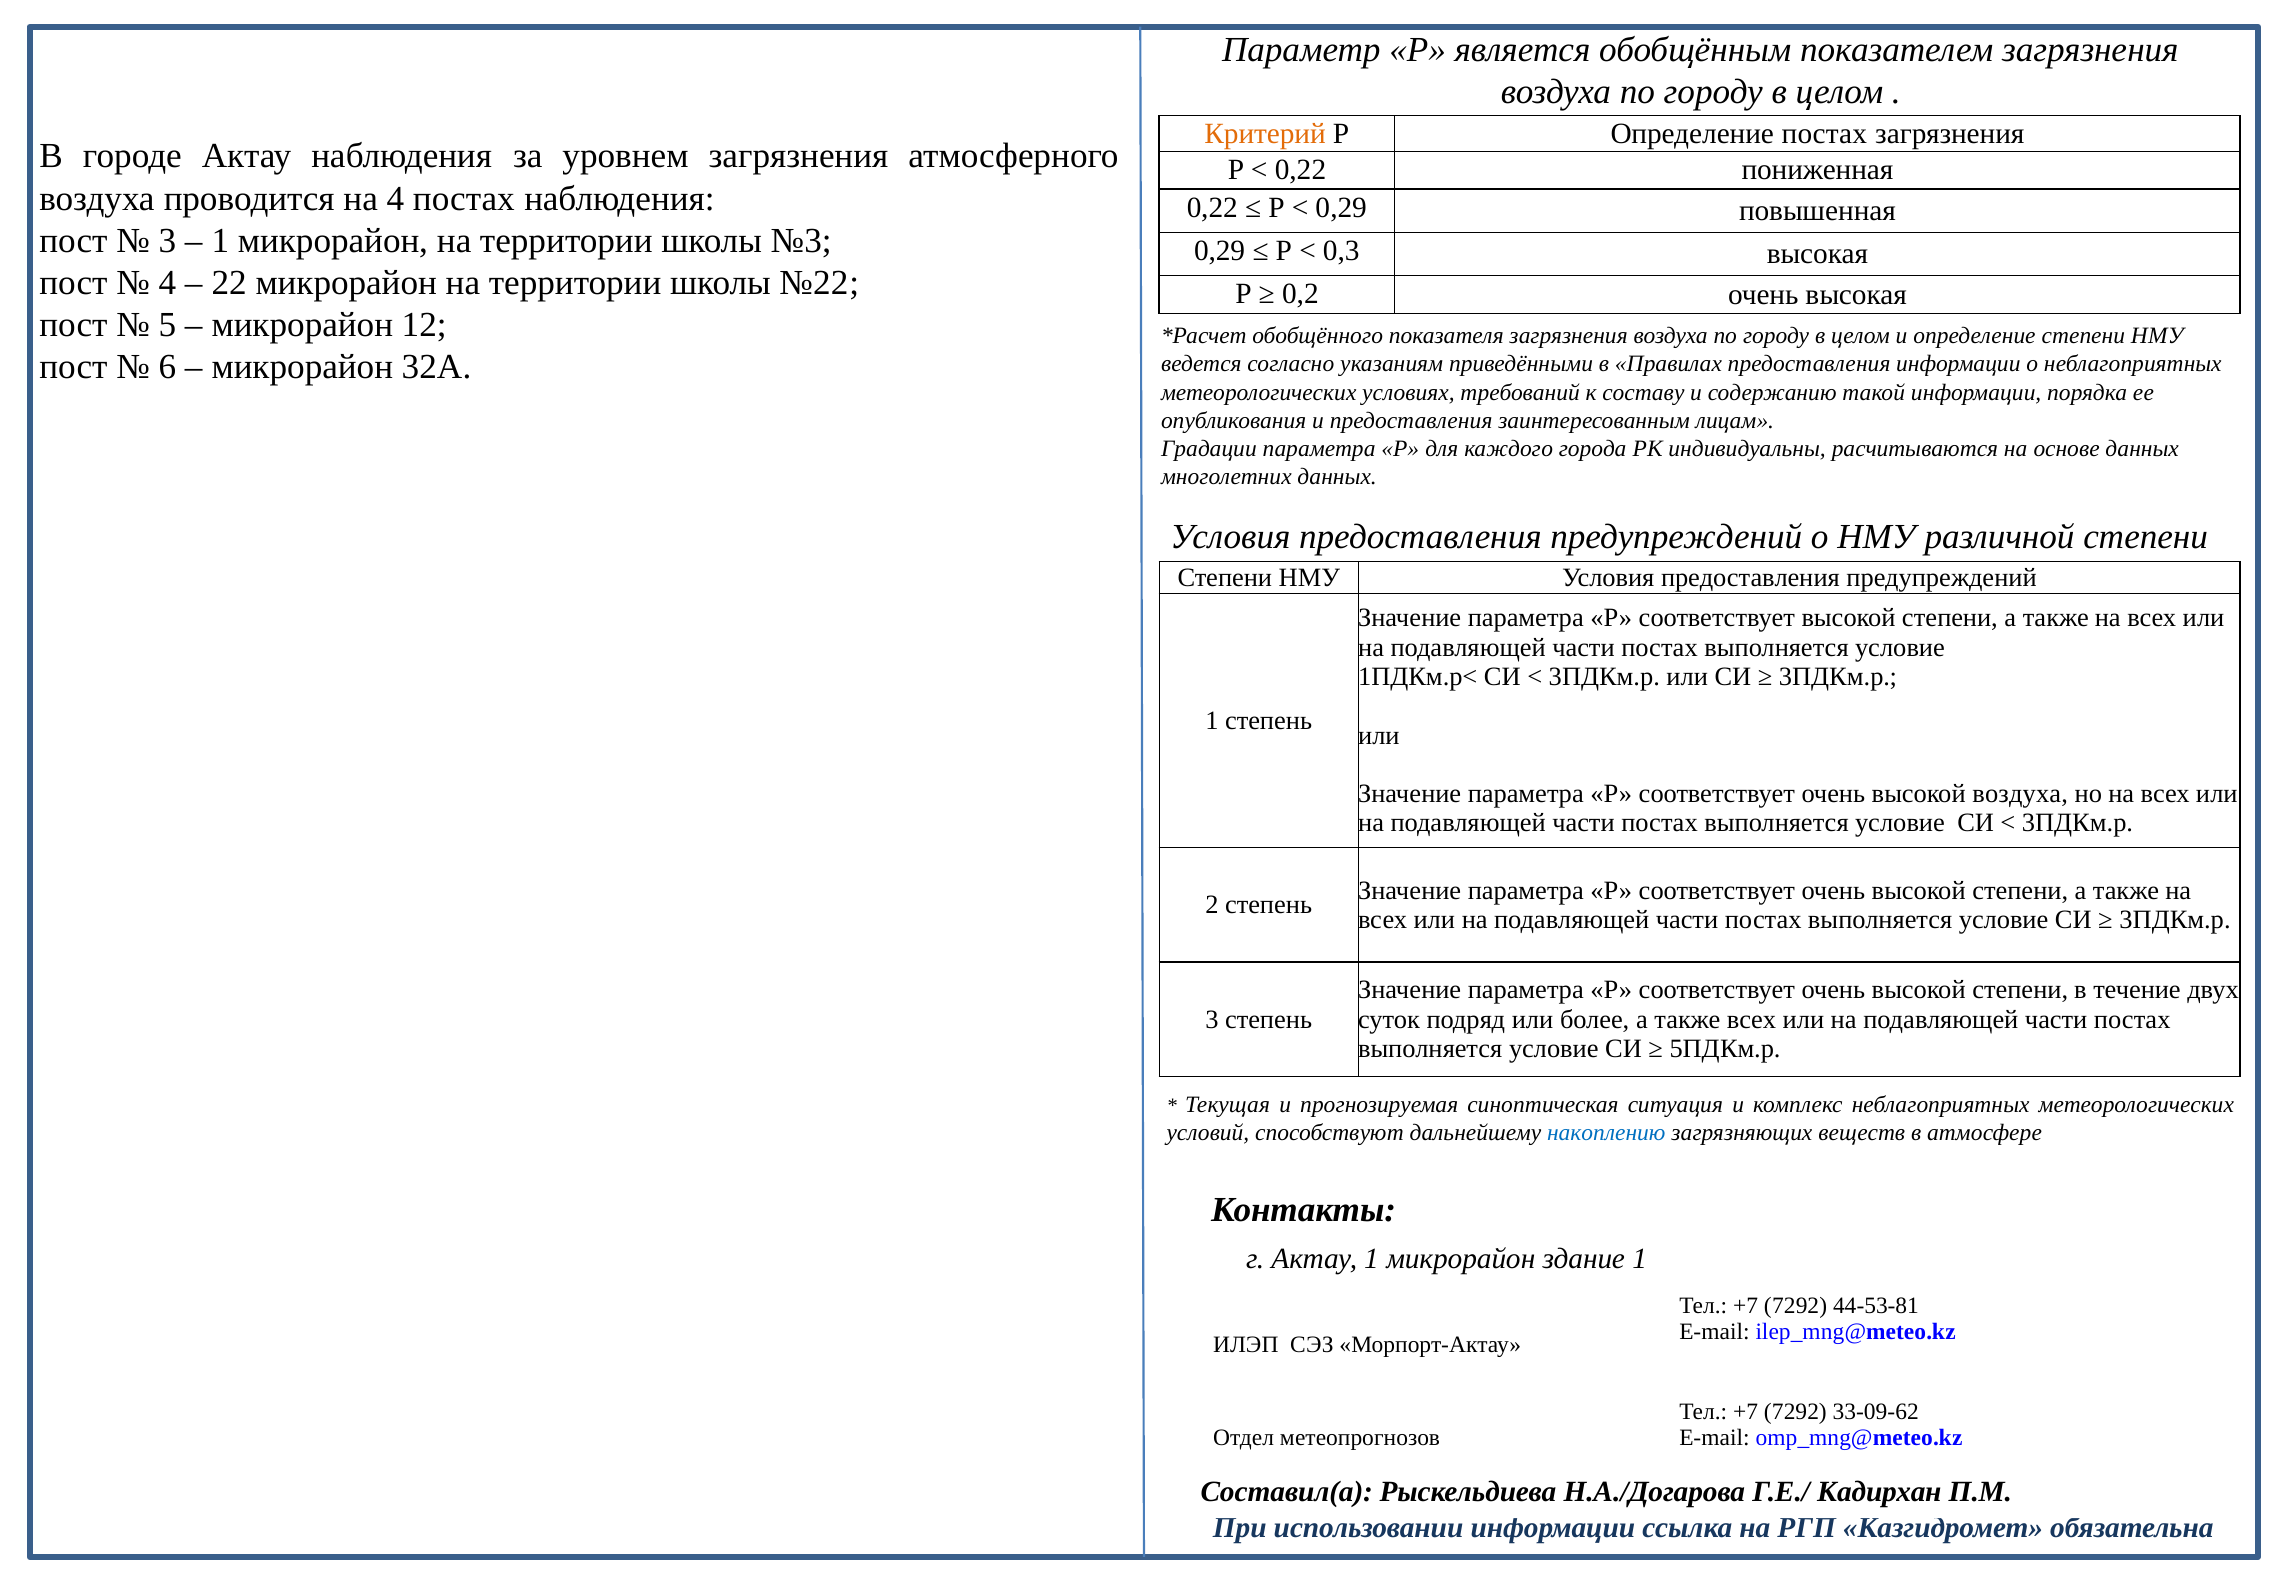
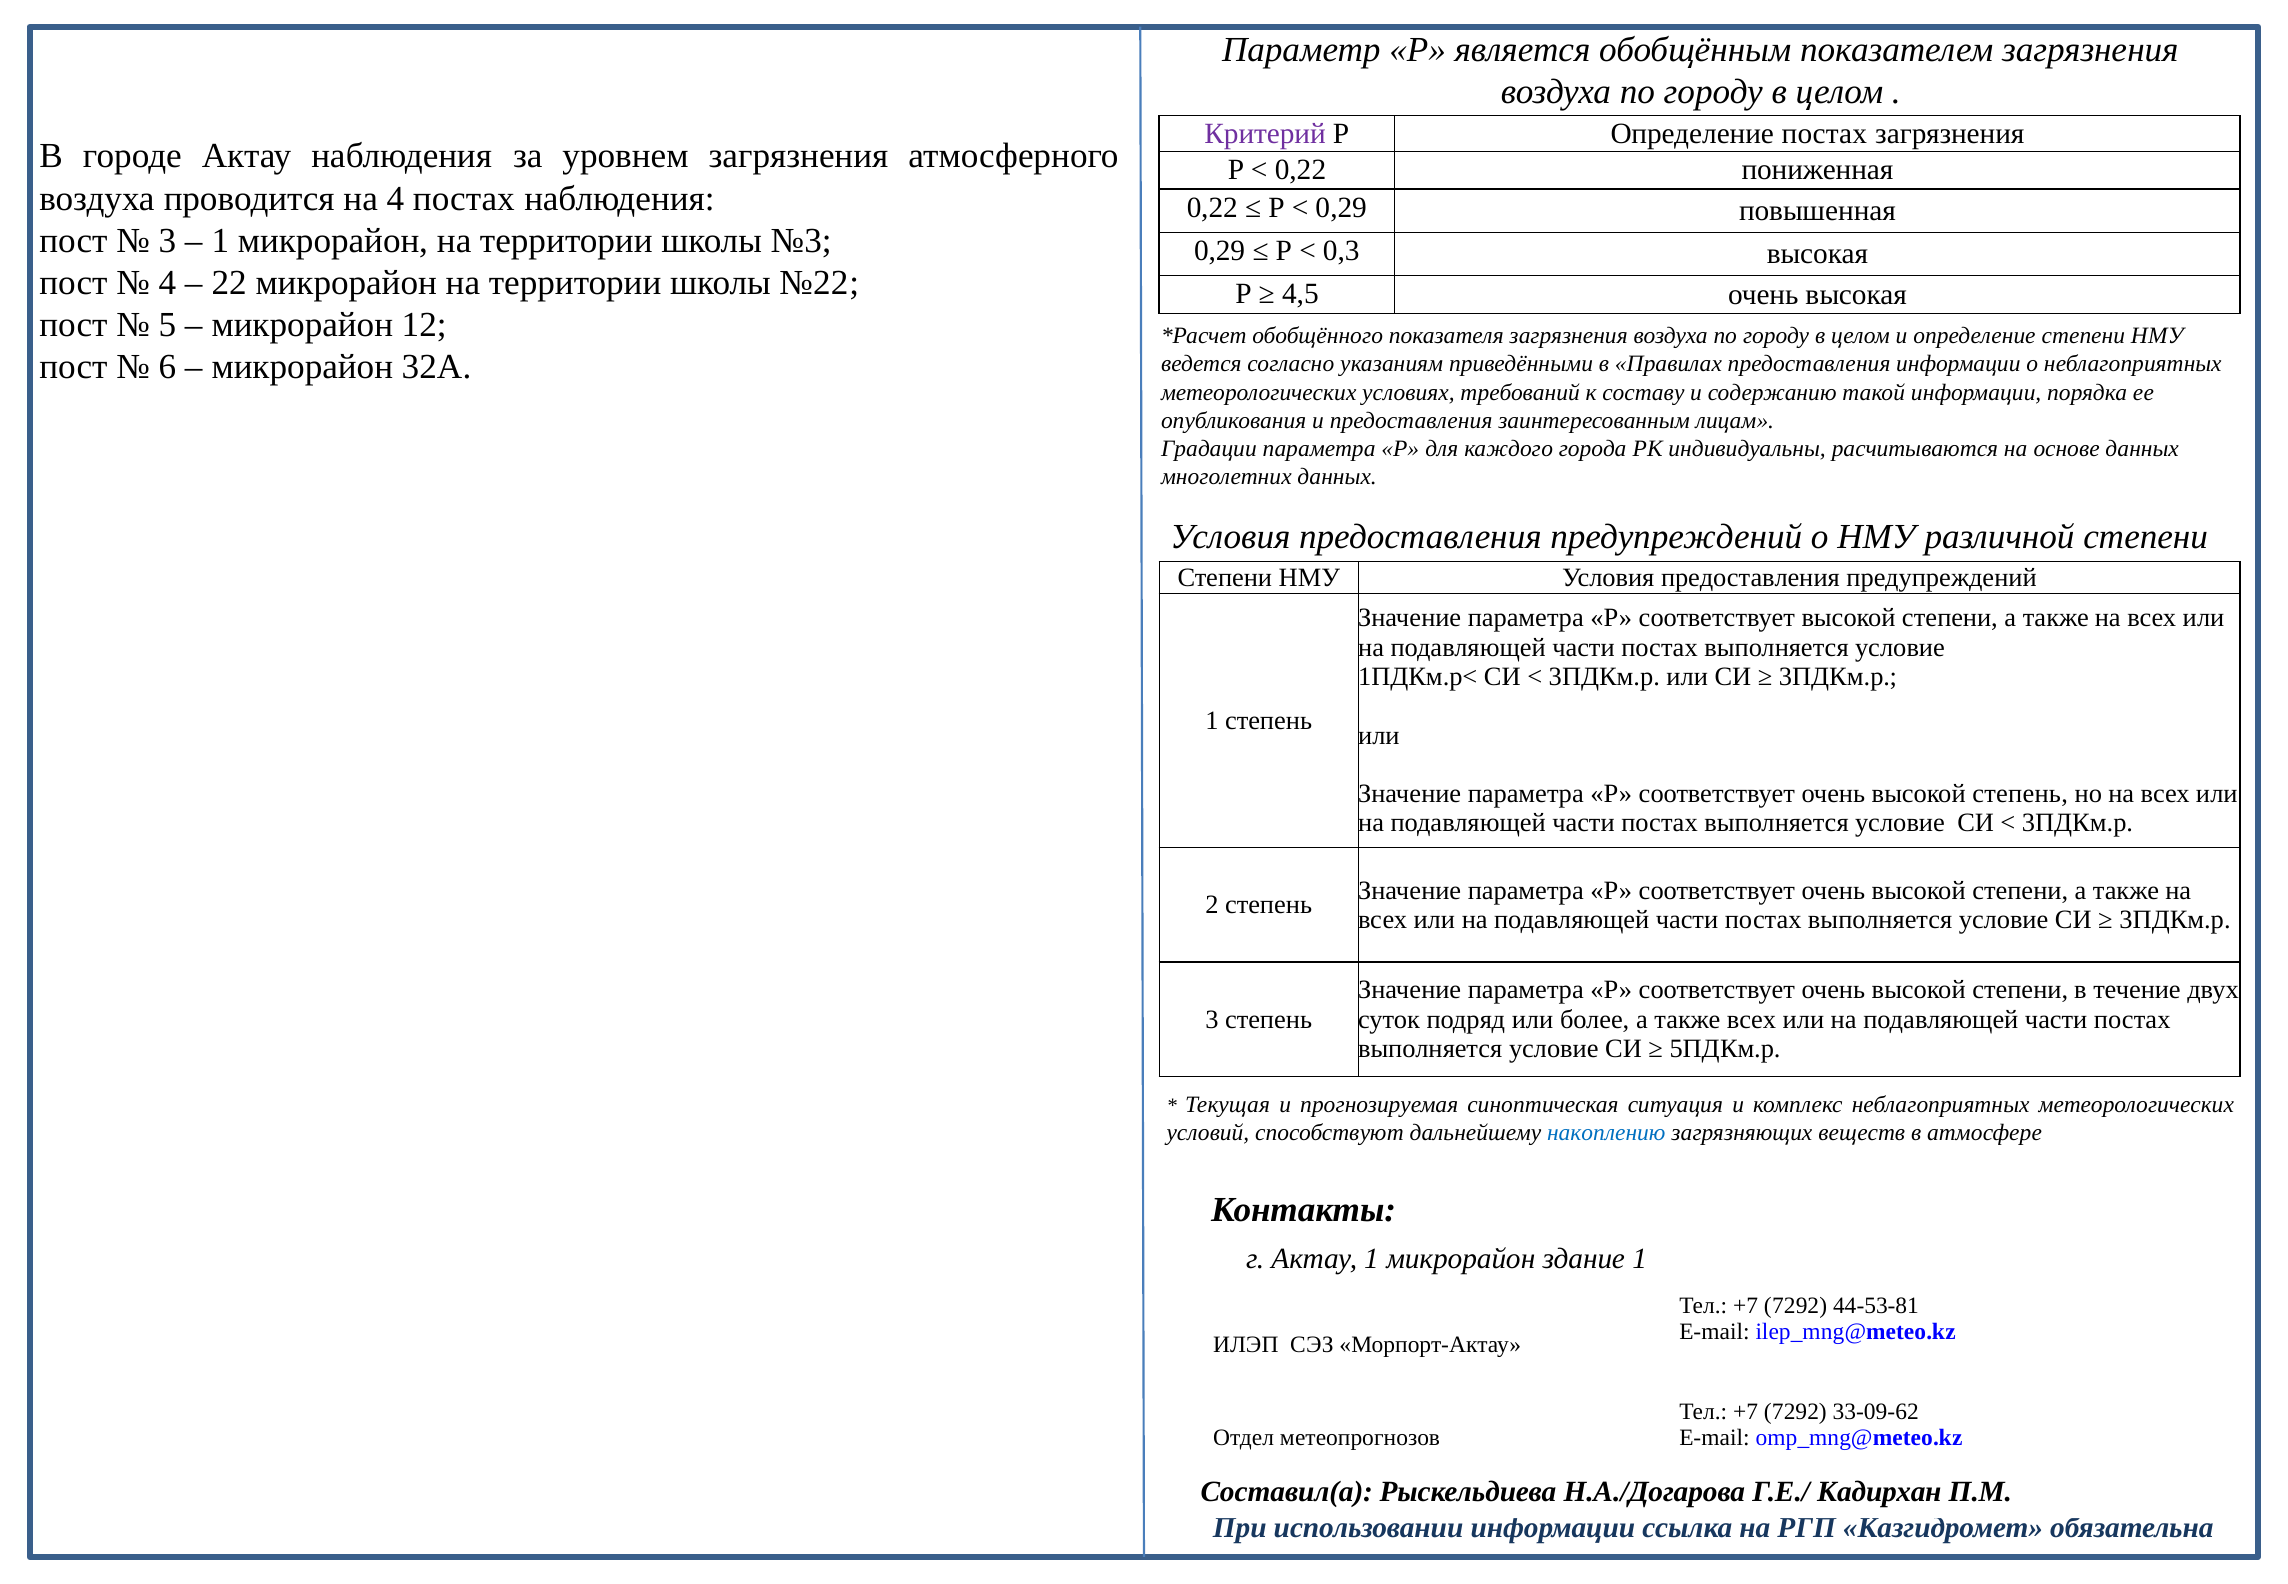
Критерий colour: orange -> purple
0,2: 0,2 -> 4,5
высокой воздуха: воздуха -> степень
